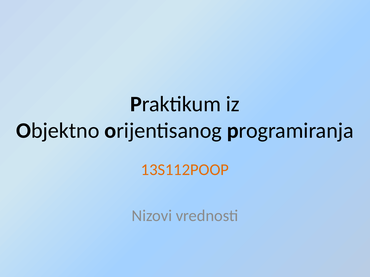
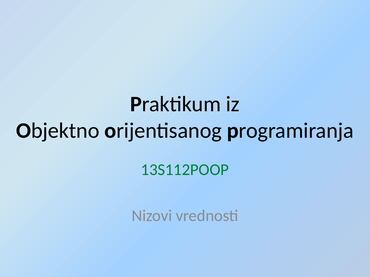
13S112POOP colour: orange -> green
